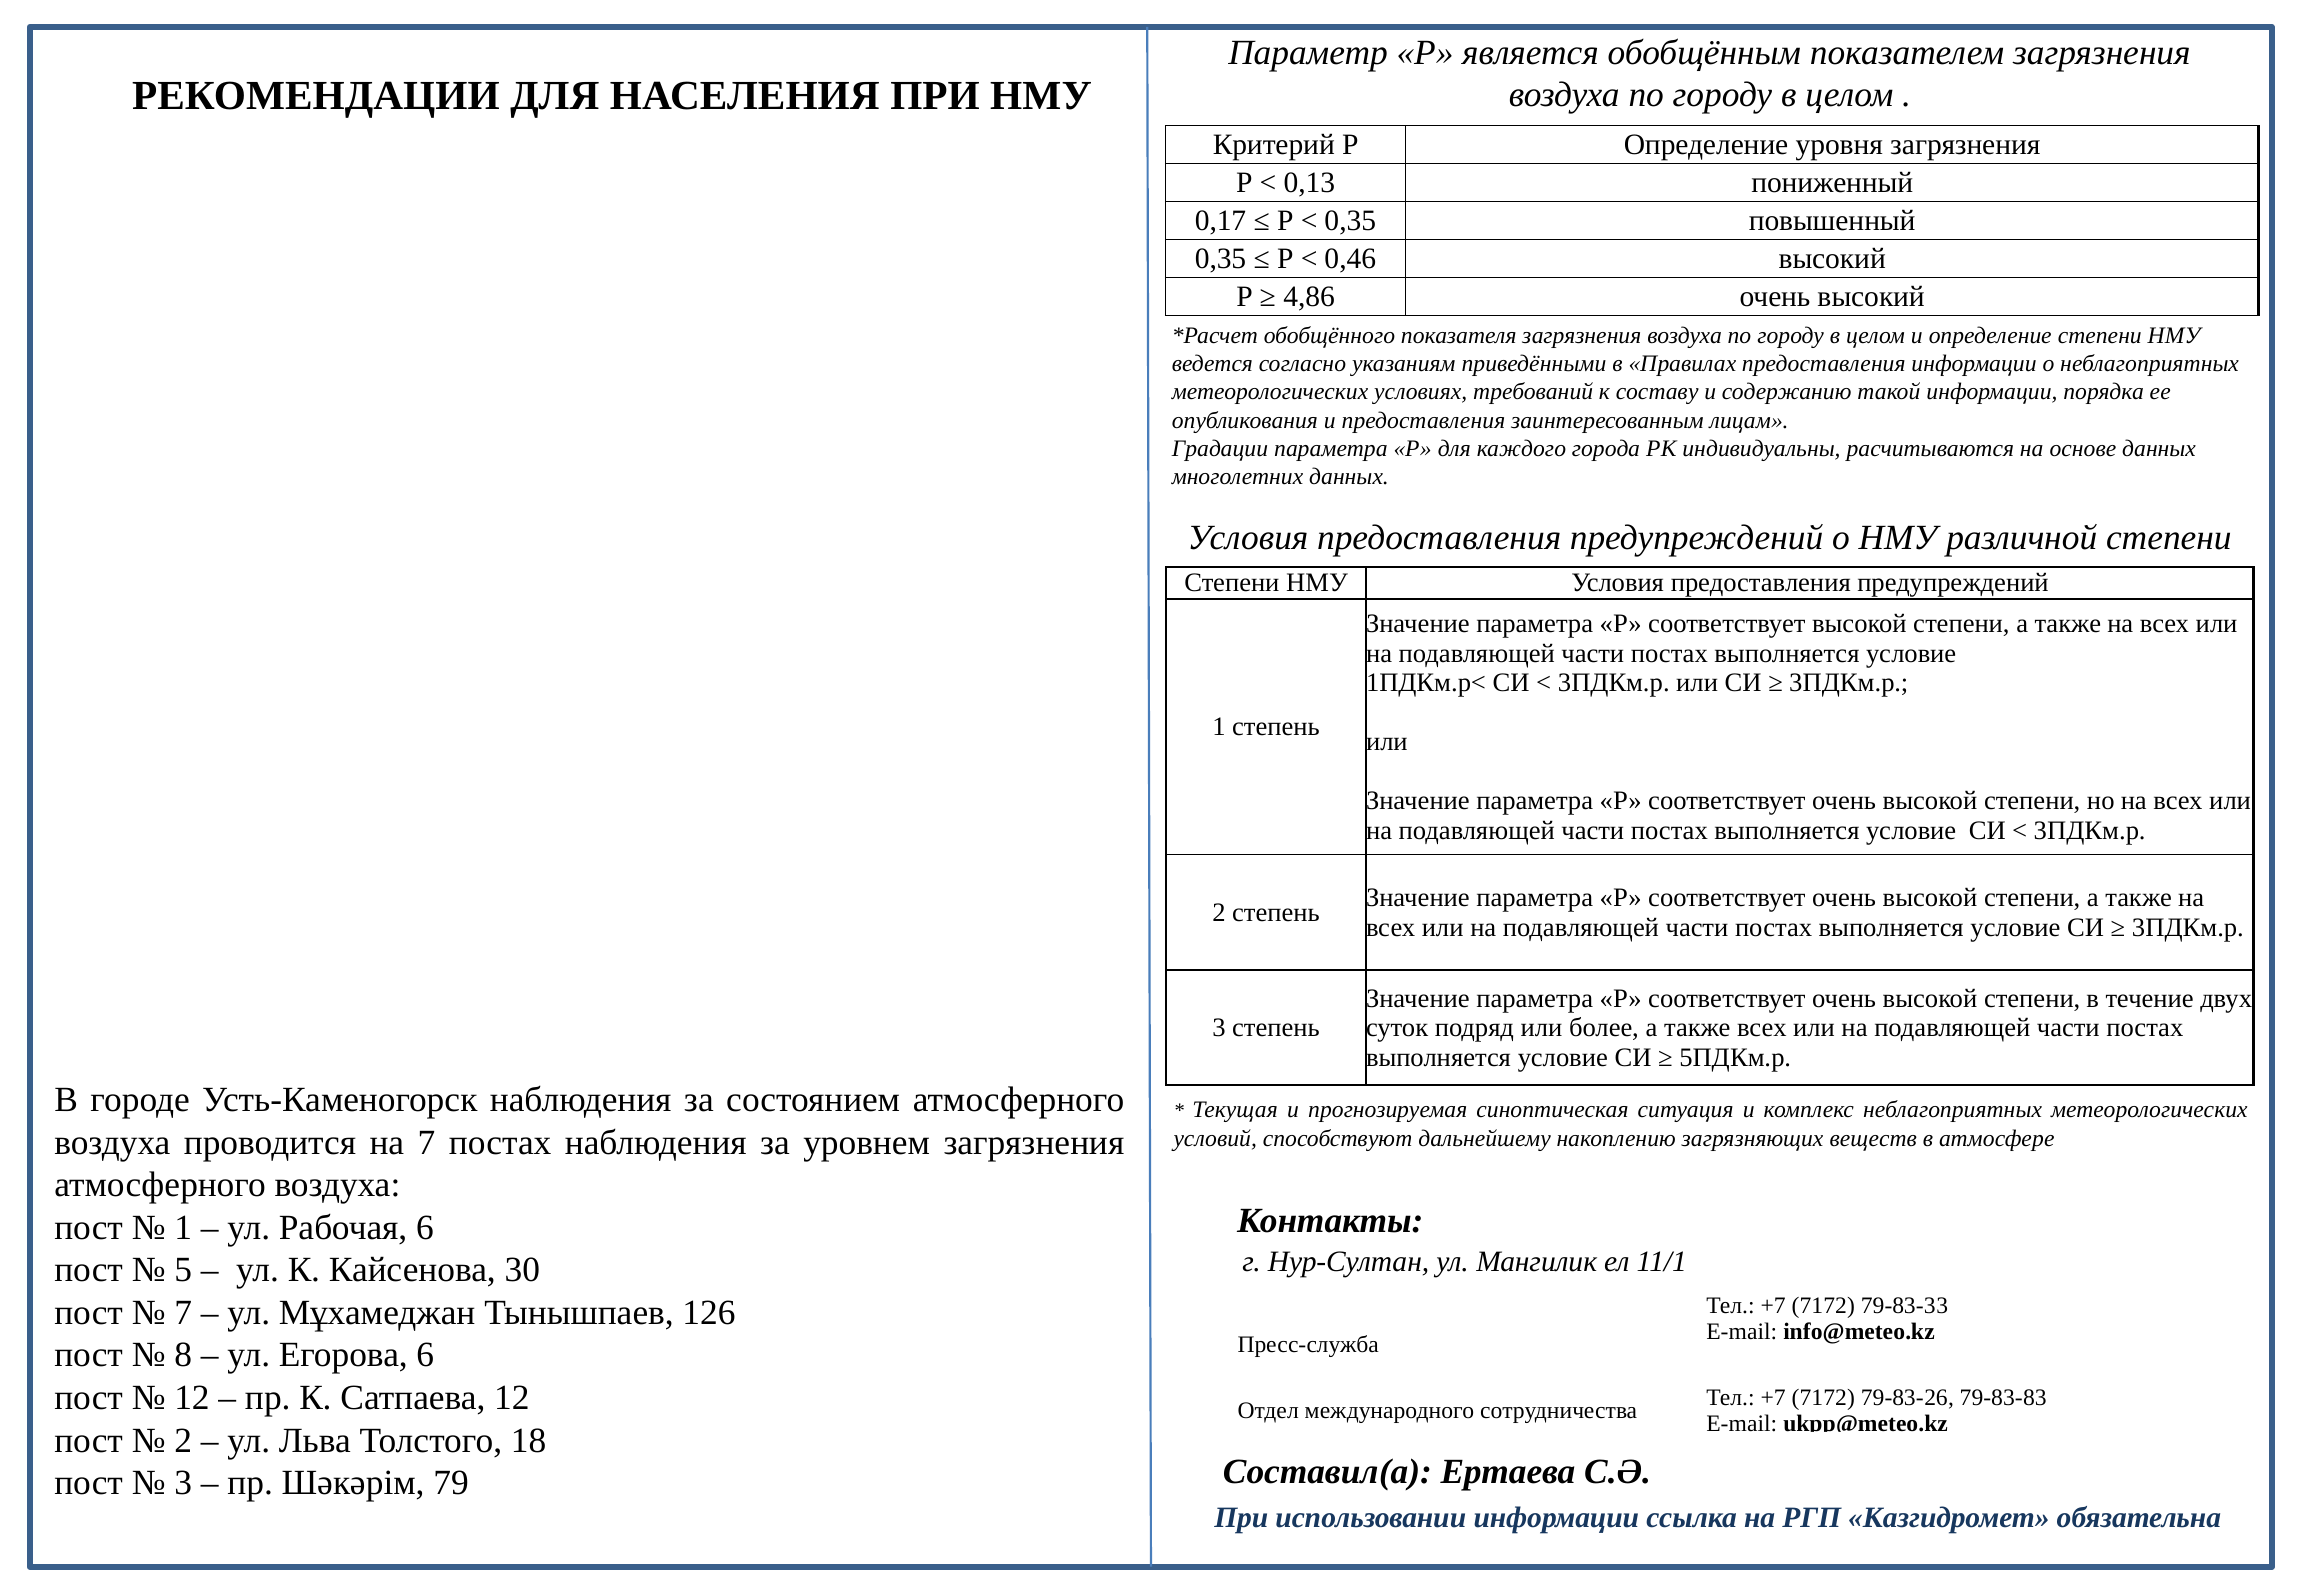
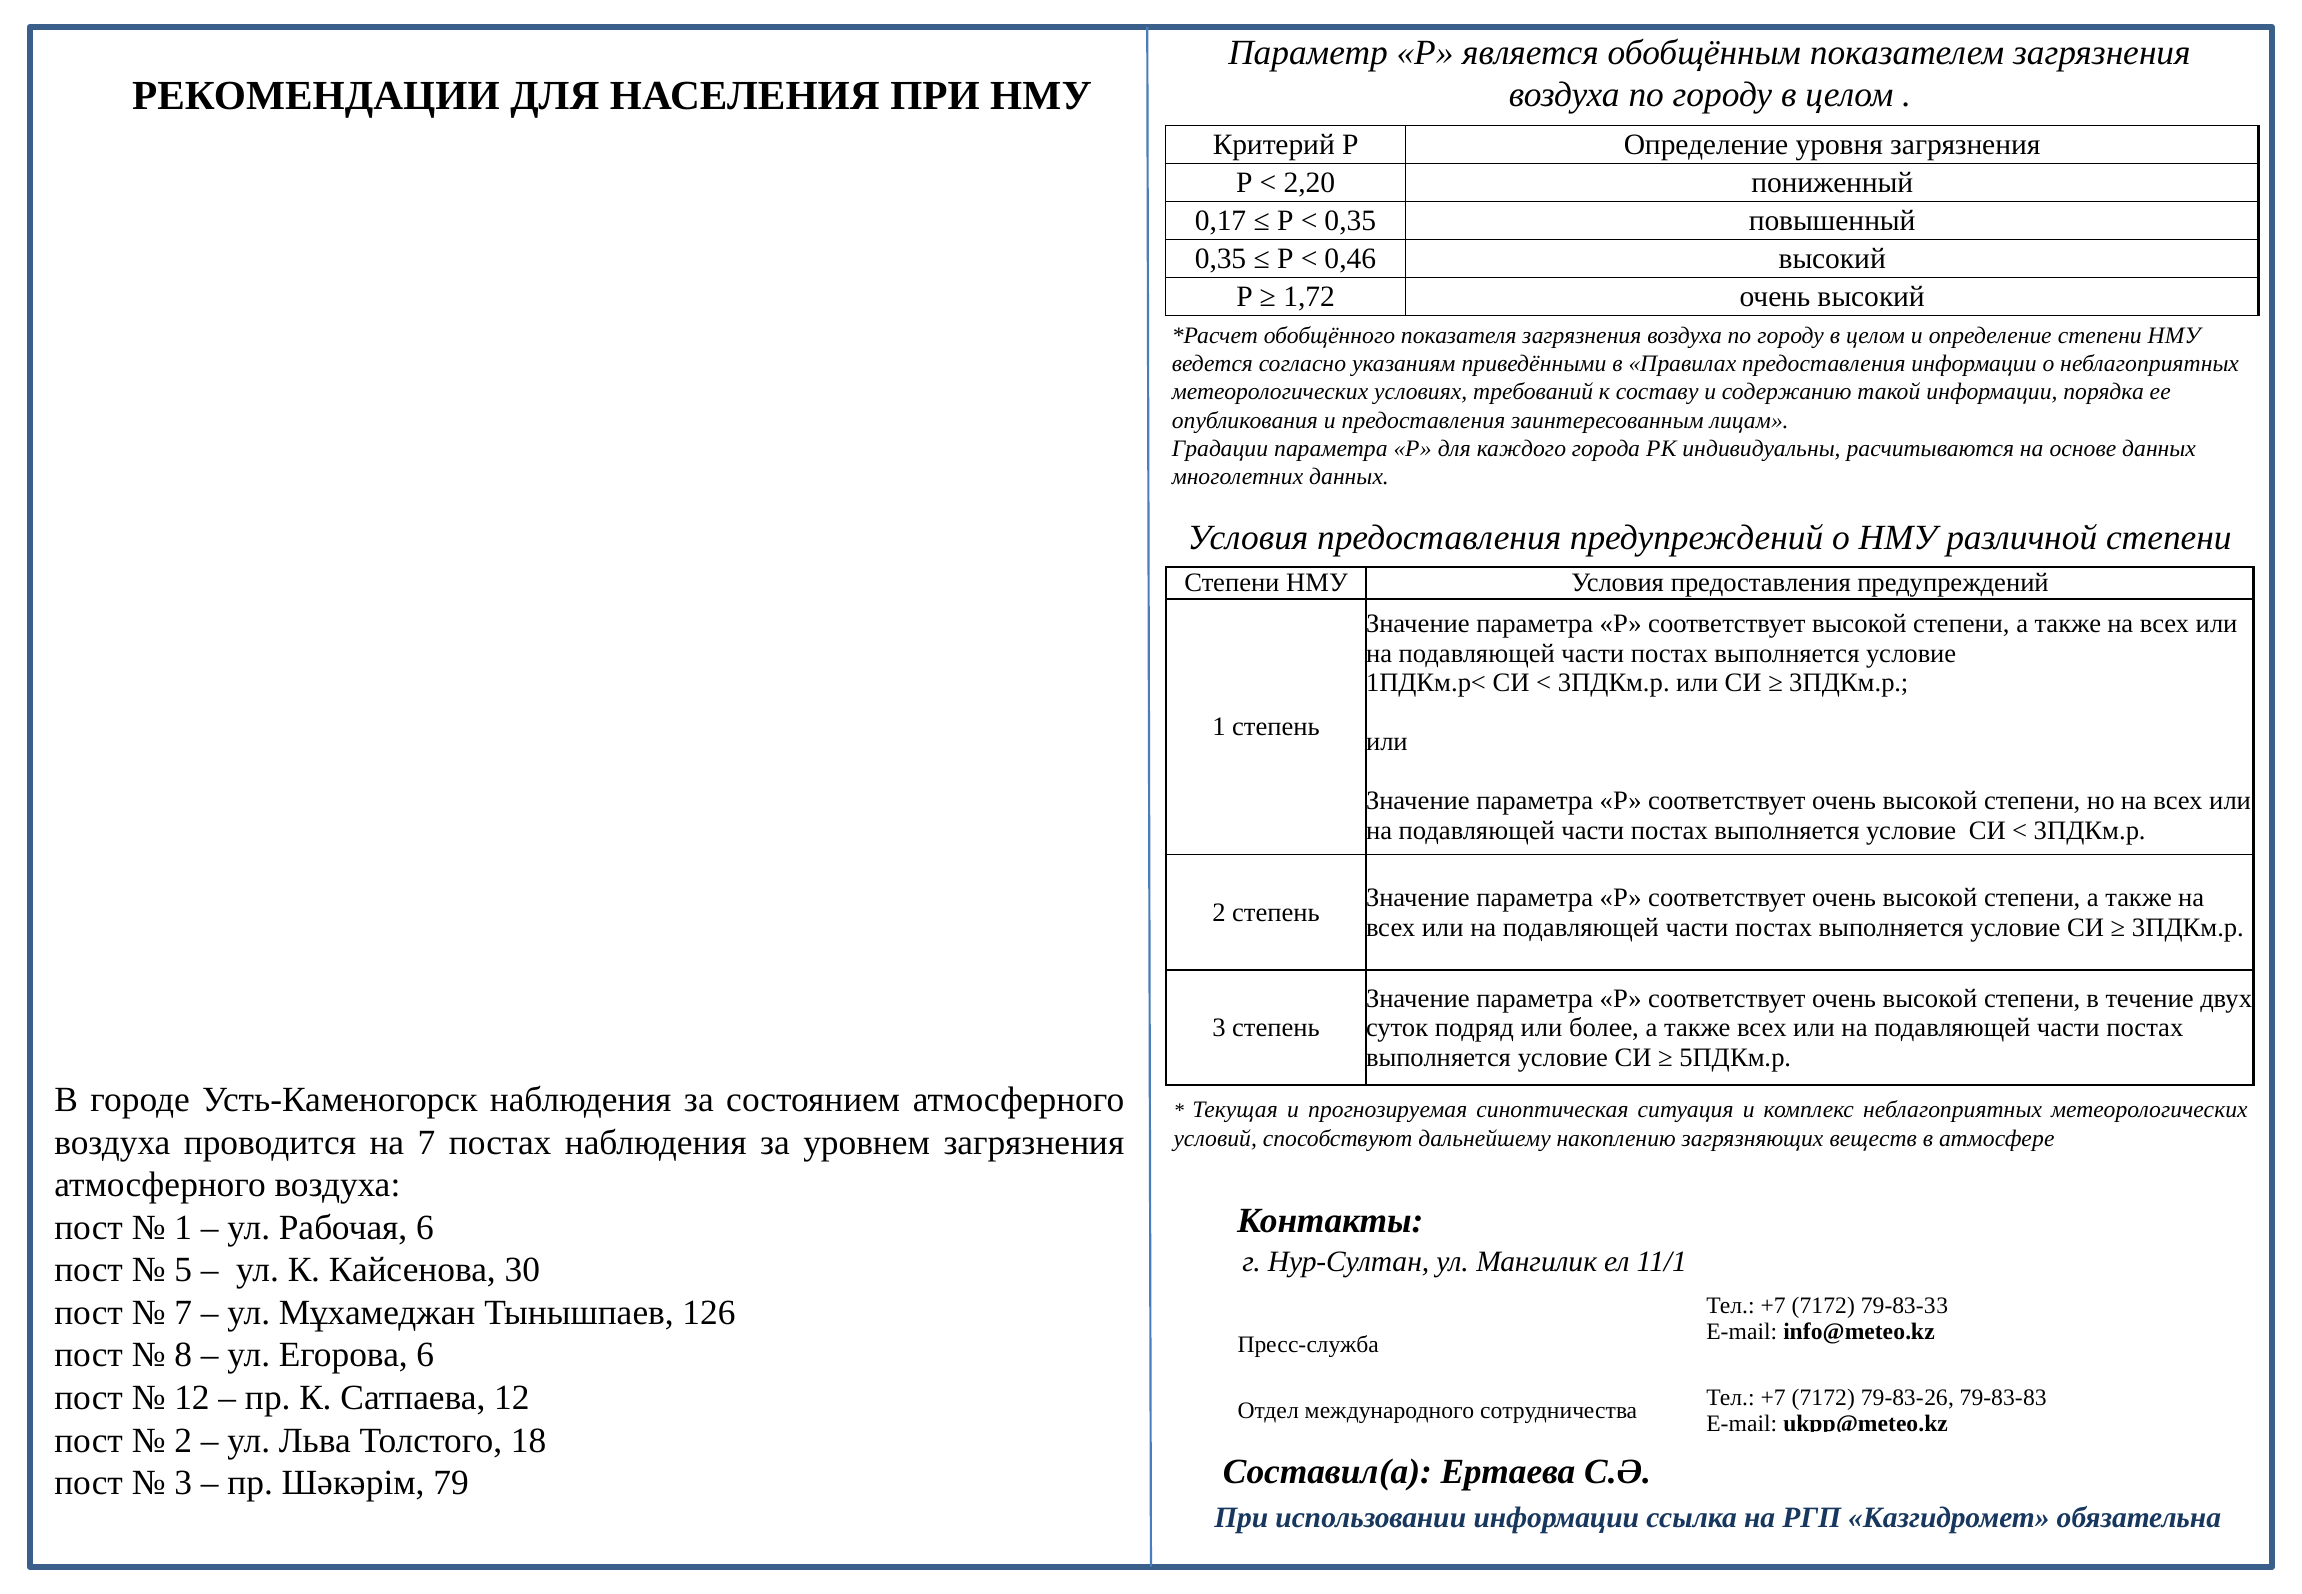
0,13: 0,13 -> 2,20
4,86: 4,86 -> 1,72
